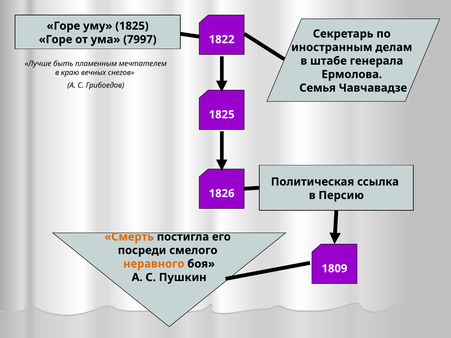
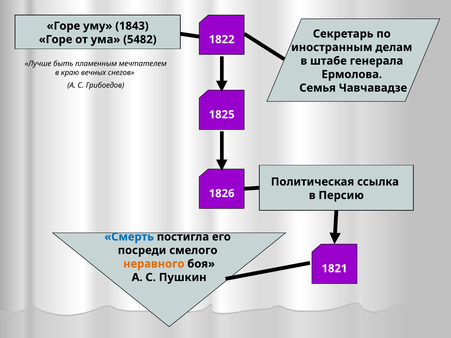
уму 1825: 1825 -> 1843
7997: 7997 -> 5482
Смерть colour: orange -> blue
1809: 1809 -> 1821
